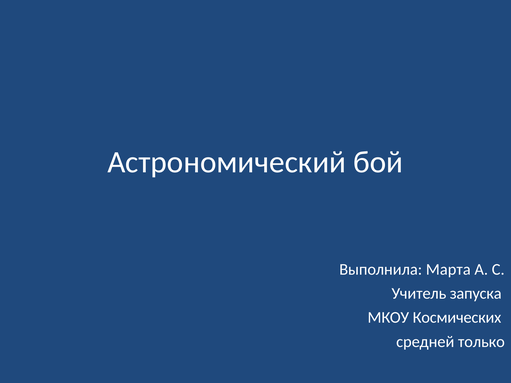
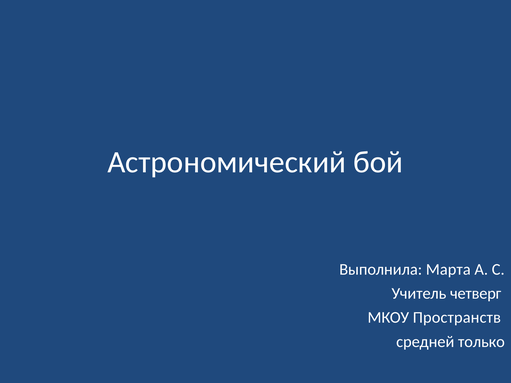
запуска: запуска -> четверг
Космических: Космических -> Пространств
